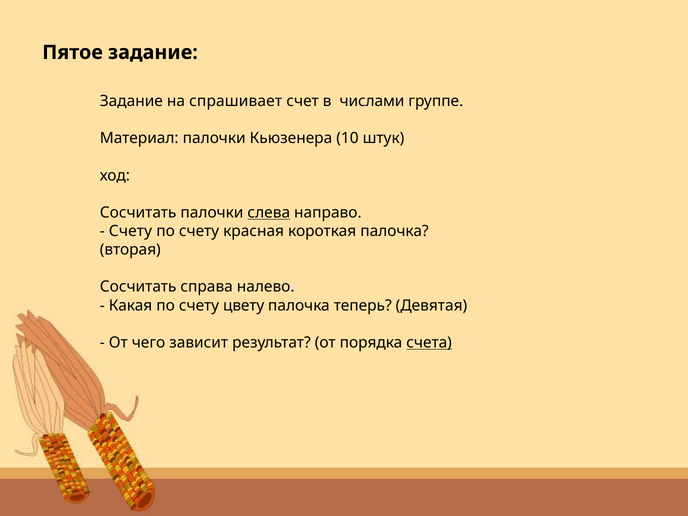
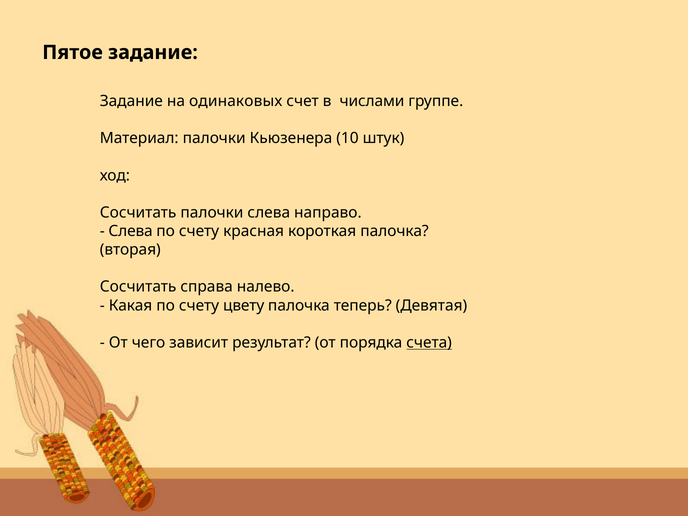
спрашивает: спрашивает -> одинаковых
слева at (269, 213) underline: present -> none
Счету at (130, 231): Счету -> Слева
